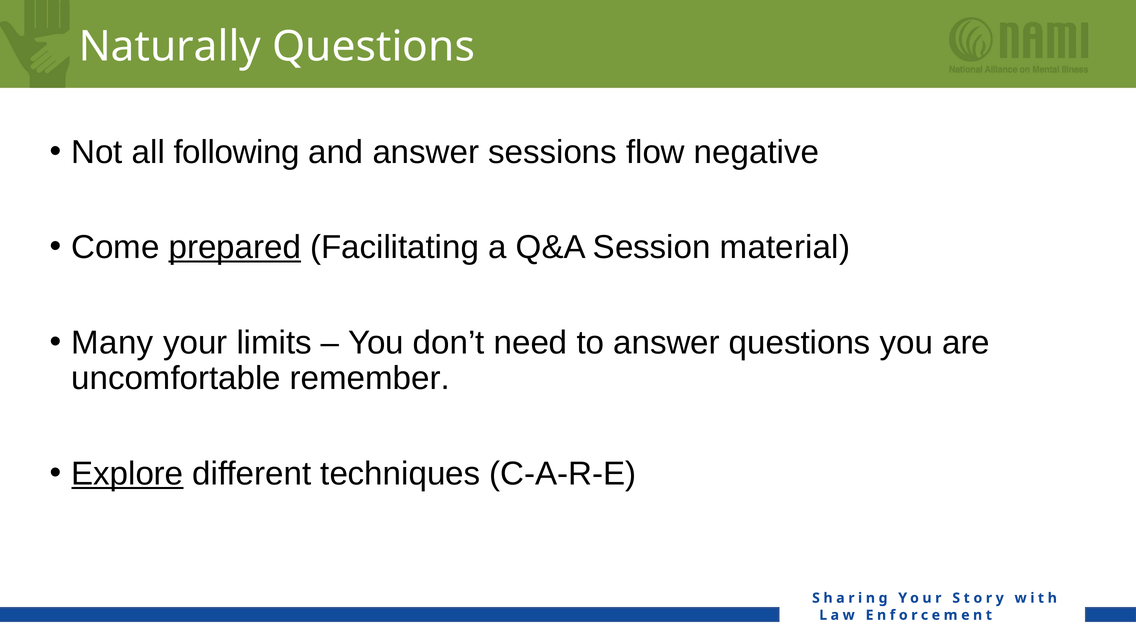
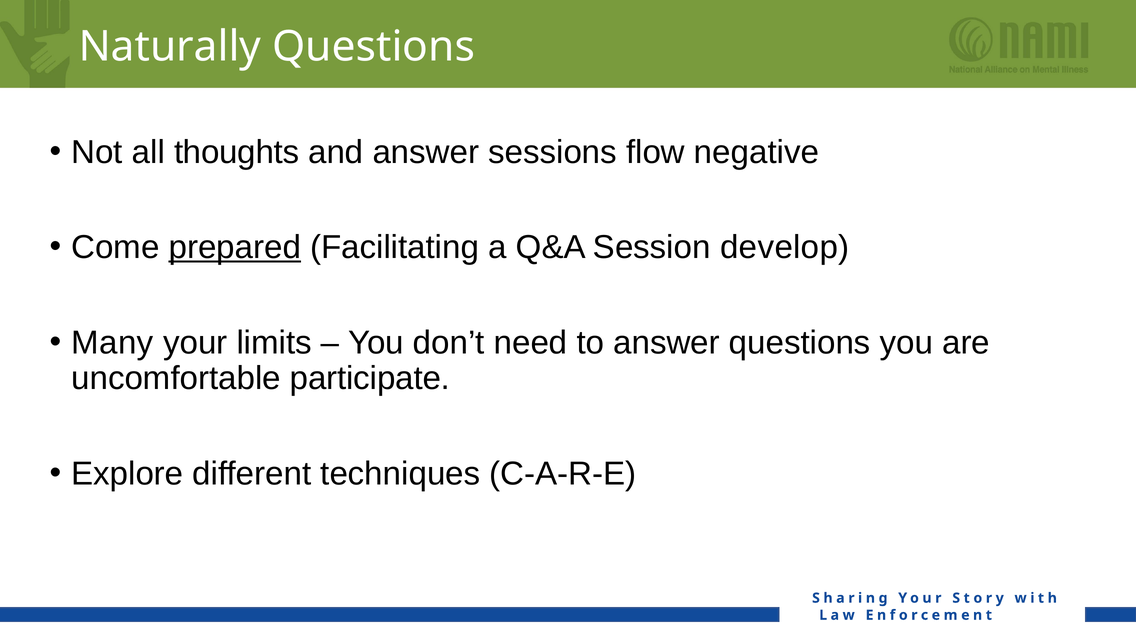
following: following -> thoughts
material: material -> develop
remember: remember -> participate
Explore underline: present -> none
